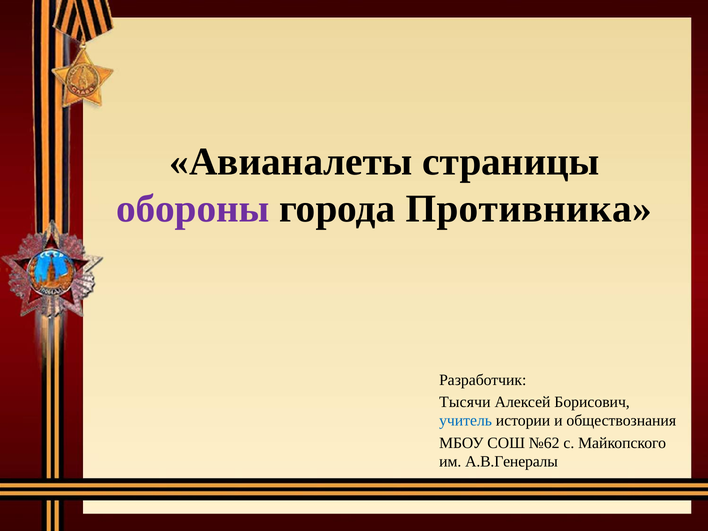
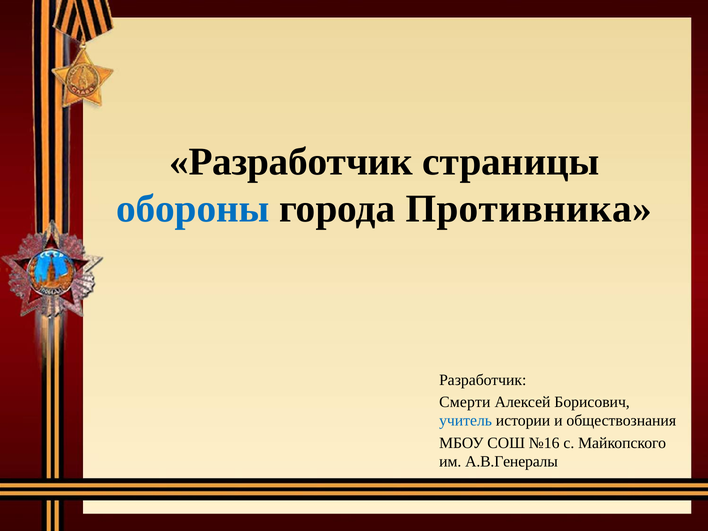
Авианалеты at (291, 162): Авианалеты -> Разработчик
обороны colour: purple -> blue
Тысячи: Тысячи -> Смерти
№62: №62 -> №16
